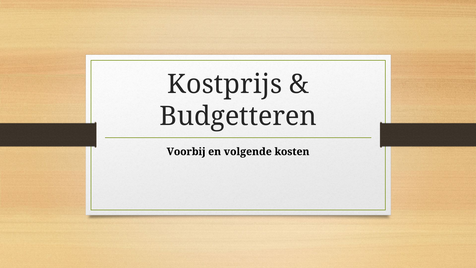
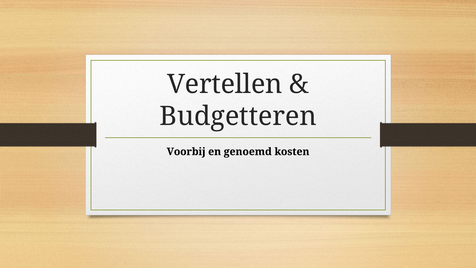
Kostprijs: Kostprijs -> Vertellen
volgende: volgende -> genoemd
